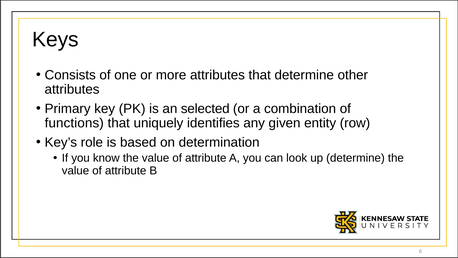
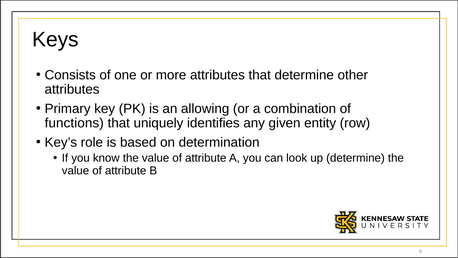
selected: selected -> allowing
